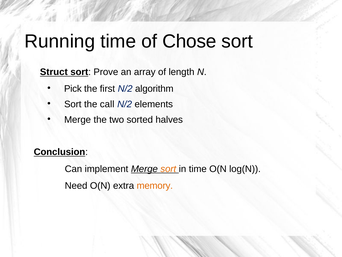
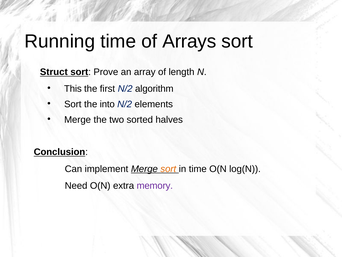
Chose: Chose -> Arrays
Pick: Pick -> This
call: call -> into
memory colour: orange -> purple
